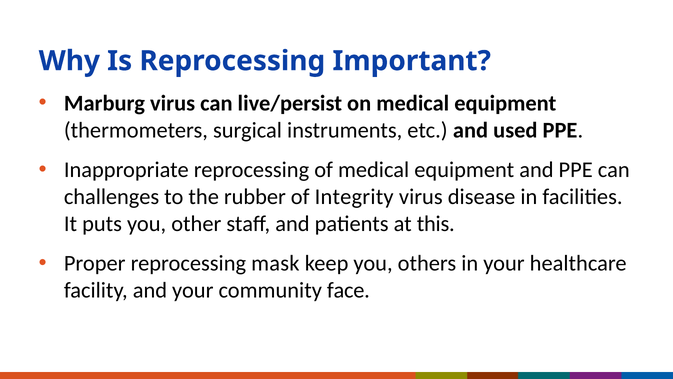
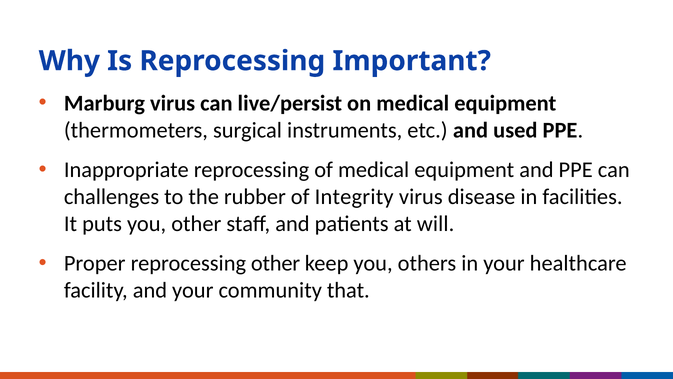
this: this -> will
reprocessing mask: mask -> other
face: face -> that
